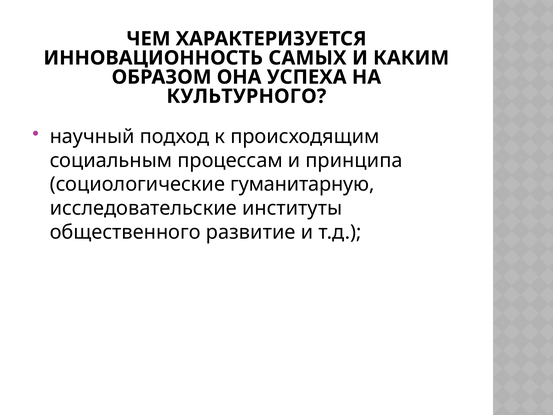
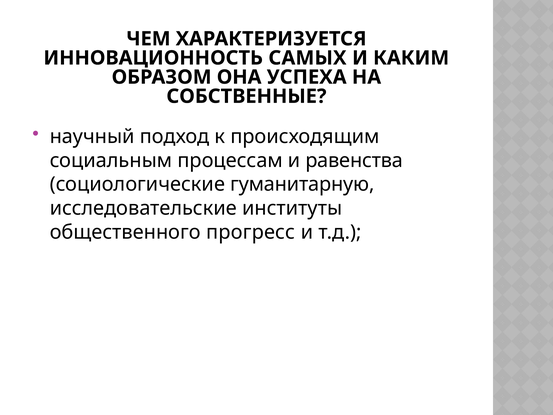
КУЛЬТУРНОГО: КУЛЬТУРНОГО -> СОБСТВЕННЫЕ
принципа: принципа -> равенства
развитие: развитие -> прогресс
